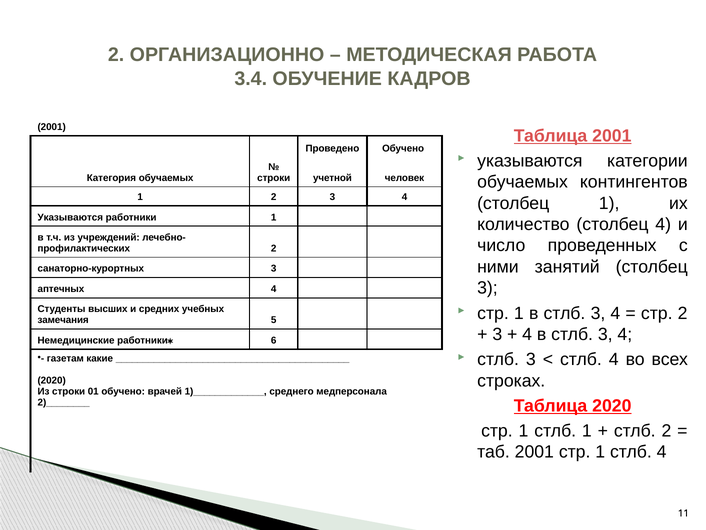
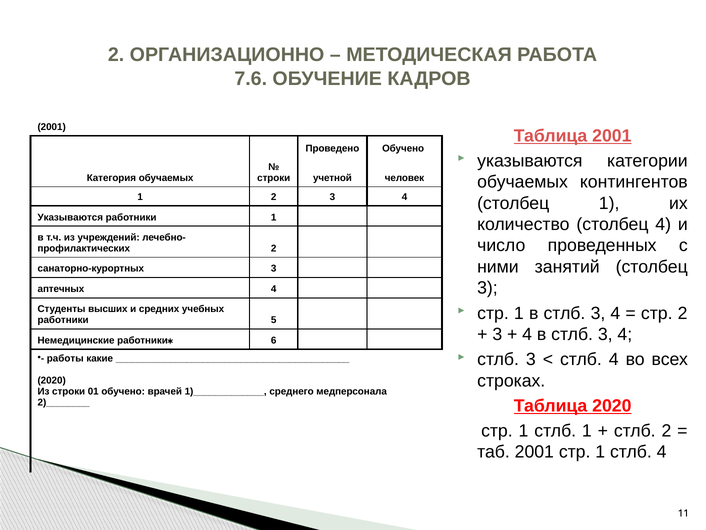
3.4: 3.4 -> 7.6
замечания at (63, 320): замечания -> работники
газетам: газетам -> работы
